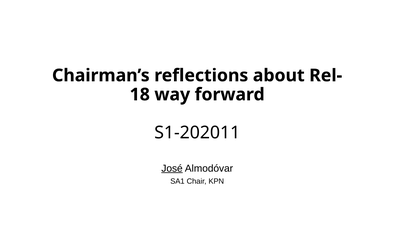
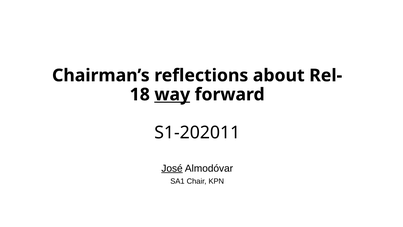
way underline: none -> present
